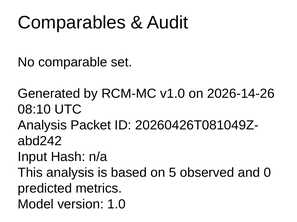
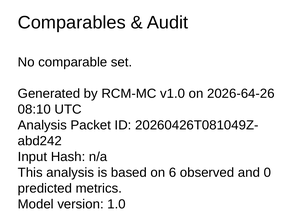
2026-14-26: 2026-14-26 -> 2026-64-26
5: 5 -> 6
